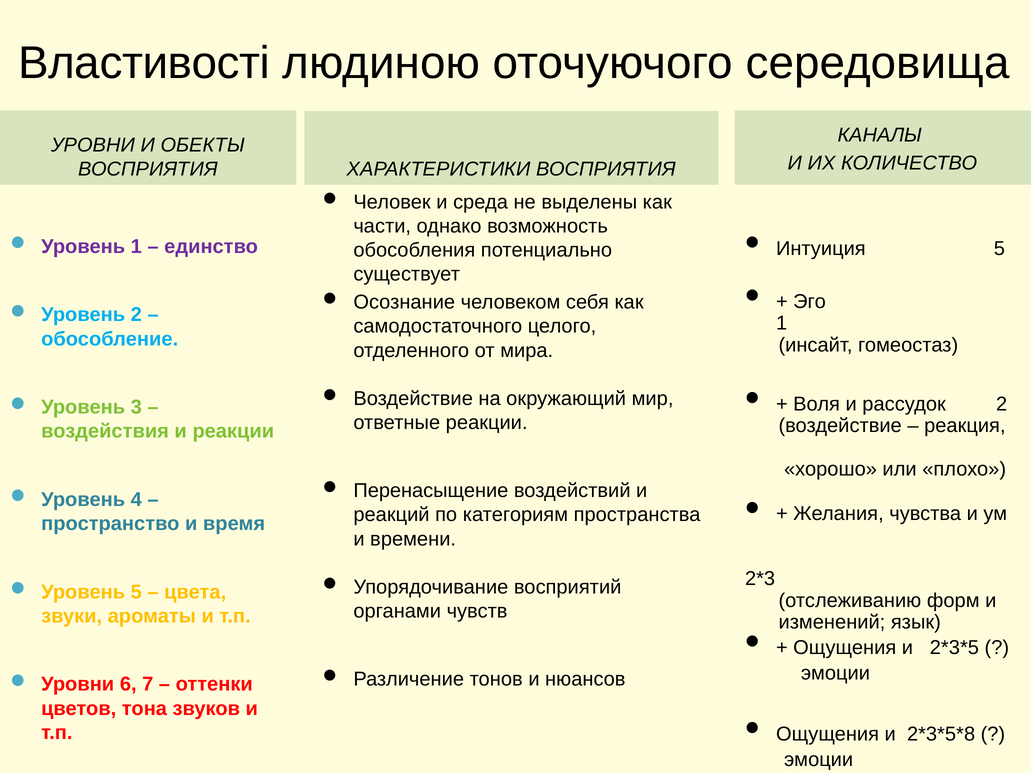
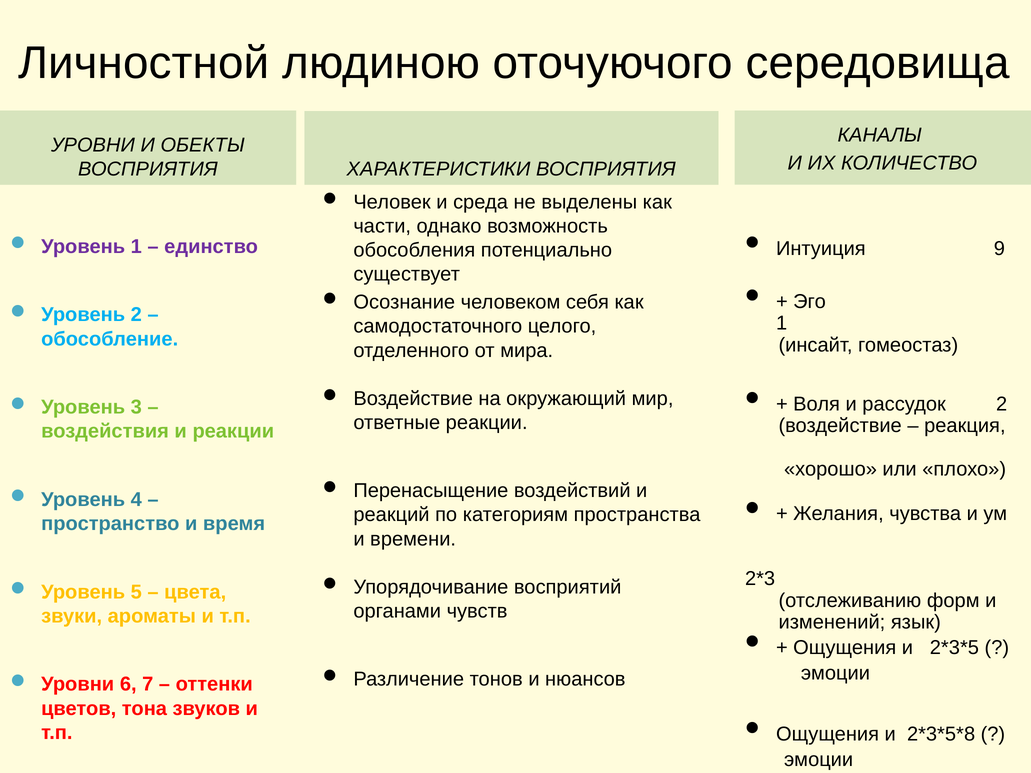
Властивості: Властивості -> Личностной
Интуиция 5: 5 -> 9
